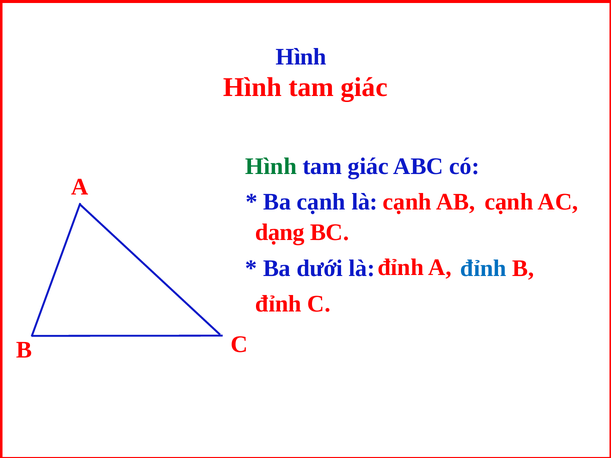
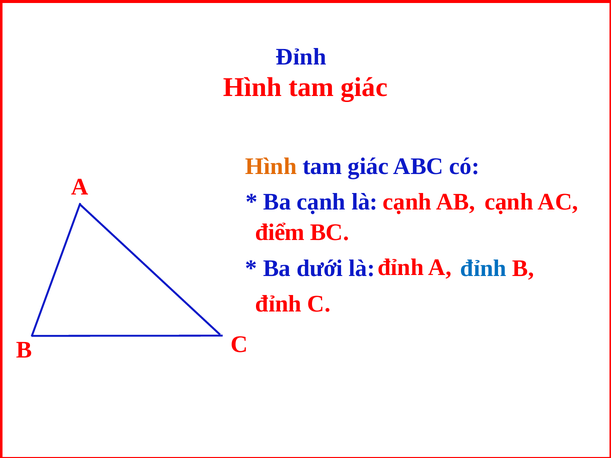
Hình at (301, 57): Hình -> Đỉnh
Hình at (271, 167) colour: green -> orange
dạng: dạng -> điểm
